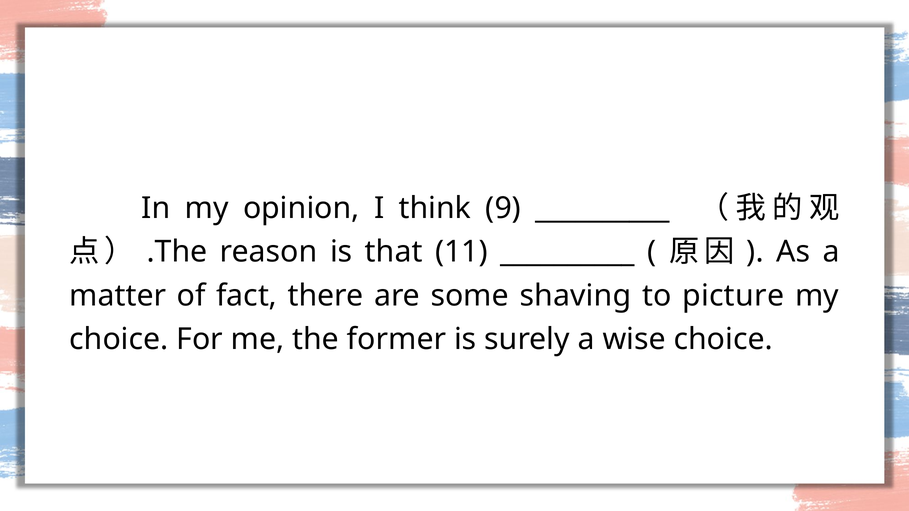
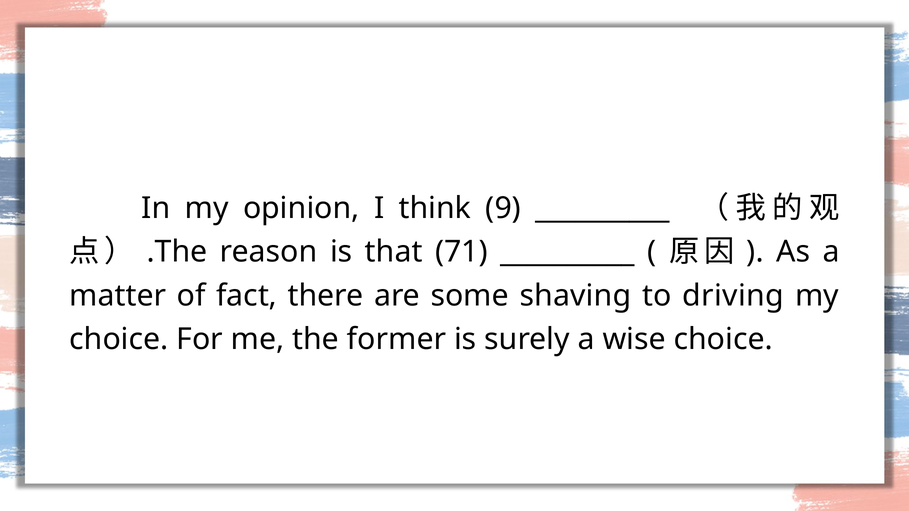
11: 11 -> 71
picture: picture -> driving
